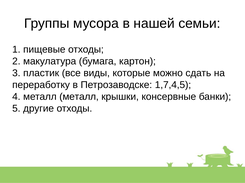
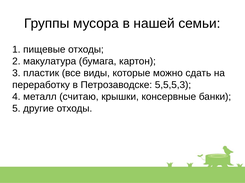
1,7,4,5: 1,7,4,5 -> 5,5,5,3
металл металл: металл -> считаю
